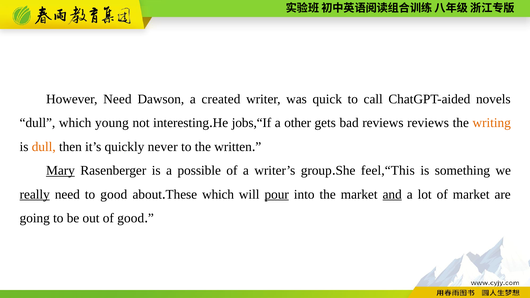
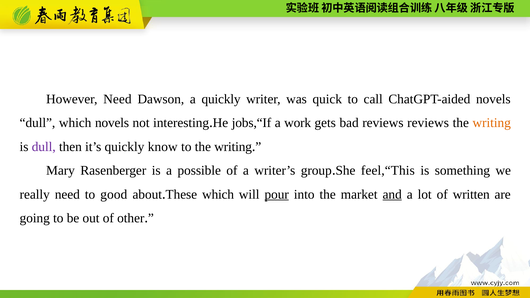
a created: created -> quickly
which young: young -> novels
other: other -> work
dull at (44, 147) colour: orange -> purple
never: never -> know
to the written: written -> writing
Mary underline: present -> none
really underline: present -> none
of market: market -> written
of good: good -> other
